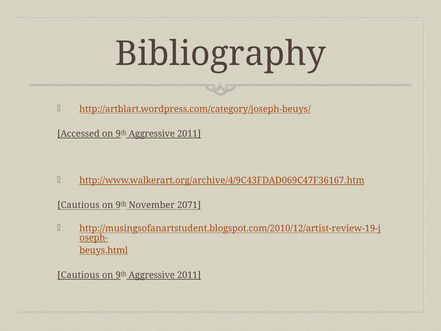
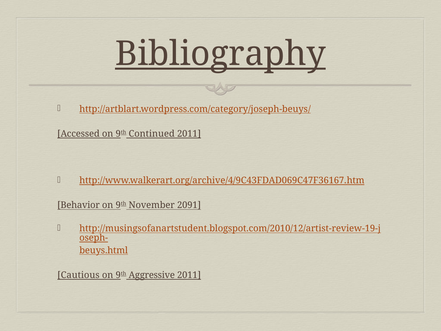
Bibliography underline: none -> present
Accessed on 9th Aggressive: Aggressive -> Continued
Cautious at (78, 205): Cautious -> Behavior
2071: 2071 -> 2091
